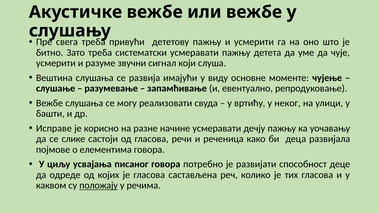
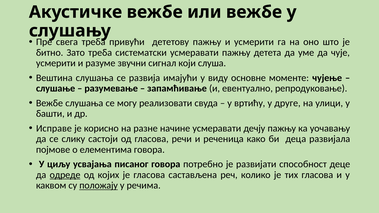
неког: неког -> друге
слике: слике -> слику
одреде underline: none -> present
